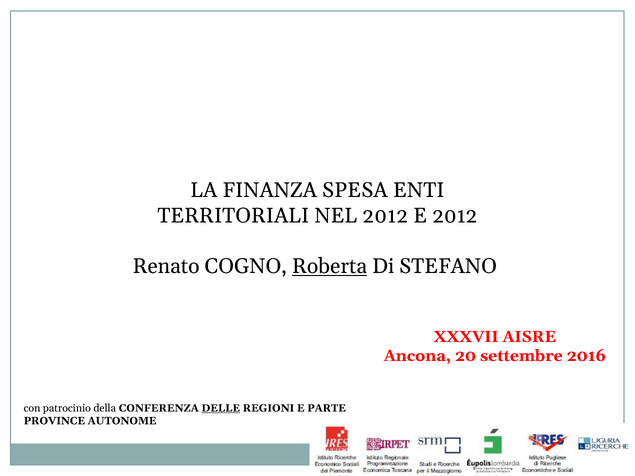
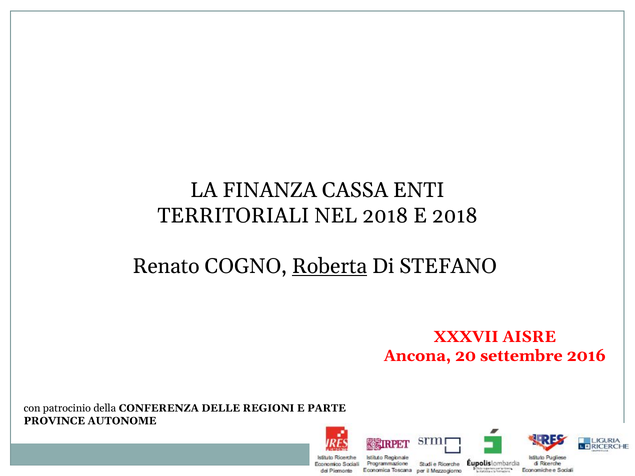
SPESA: SPESA -> CASSA
NEL 2012: 2012 -> 2018
E 2012: 2012 -> 2018
DELLE underline: present -> none
